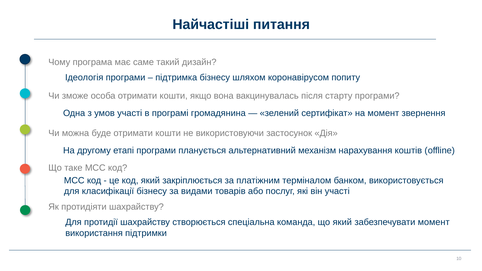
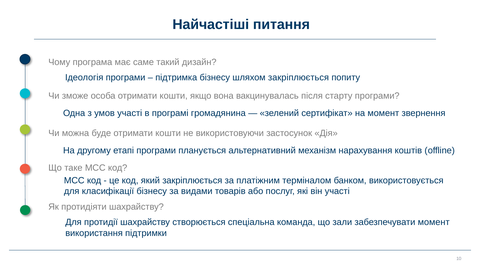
шляхом коронавірусом: коронавірусом -> закріплюється
що який: який -> зали
